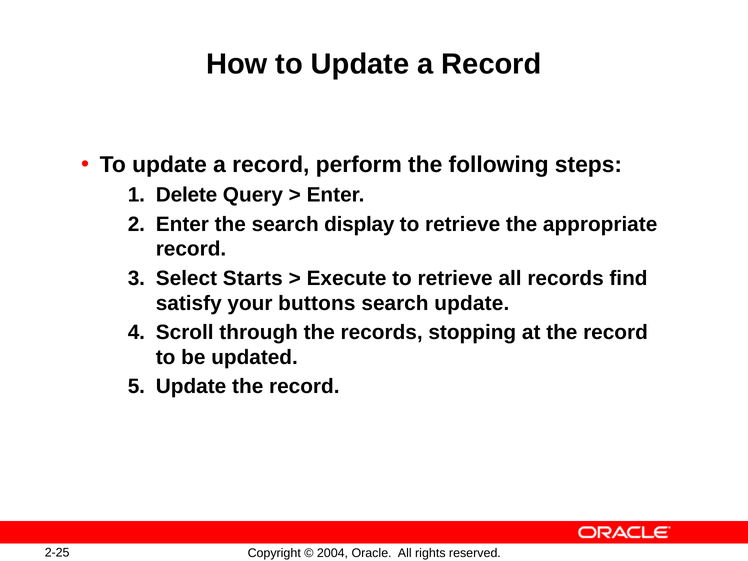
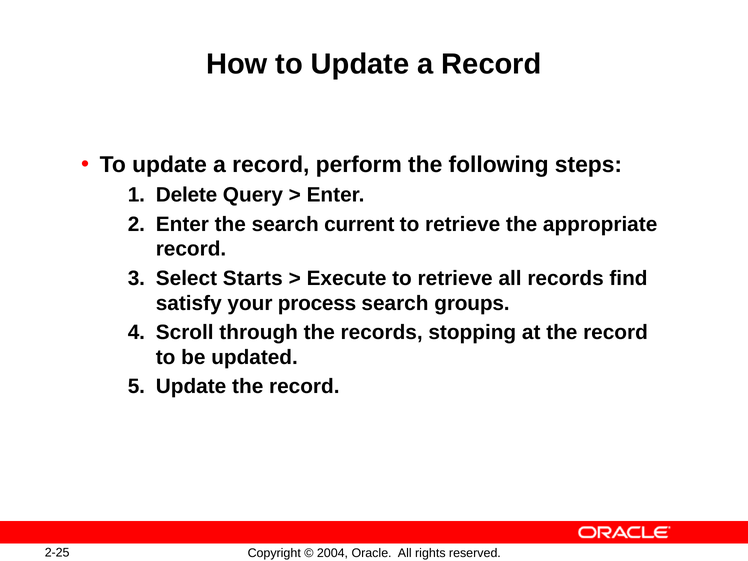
display: display -> current
buttons: buttons -> process
search update: update -> groups
